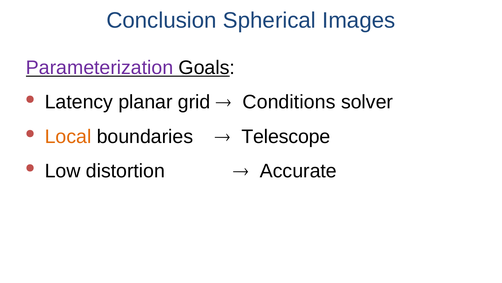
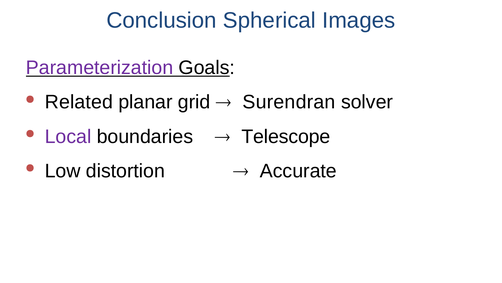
Latency: Latency -> Related
Conditions: Conditions -> Surendran
Local colour: orange -> purple
